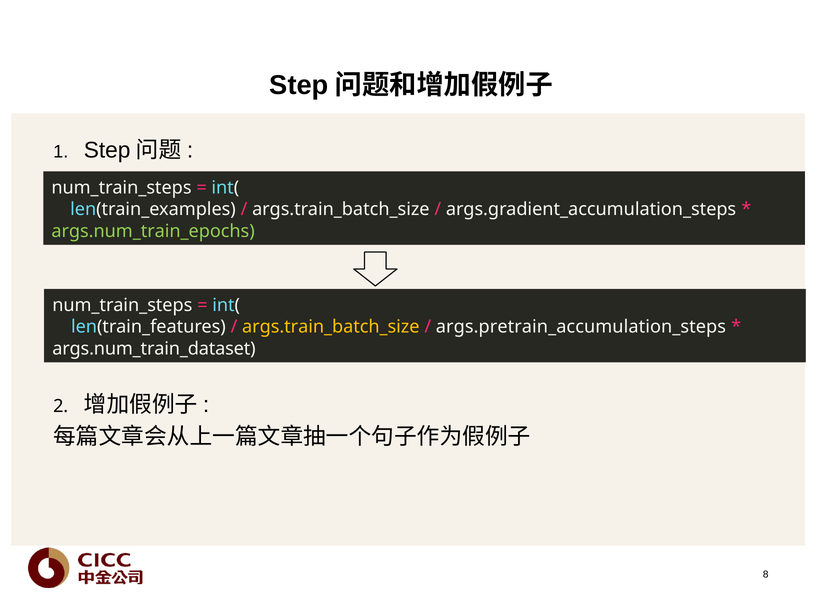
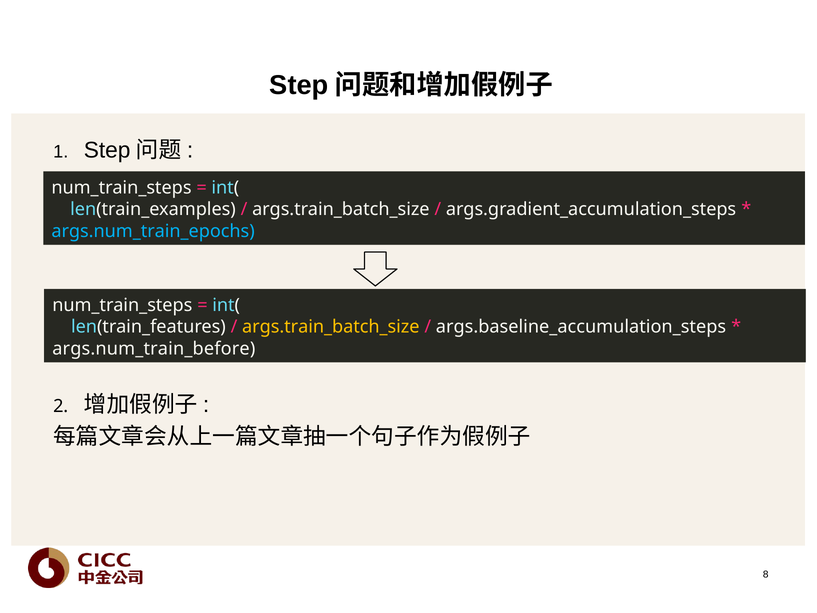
args.num_train_epochs colour: light green -> light blue
args.pretrain_accumulation_steps: args.pretrain_accumulation_steps -> args.baseline_accumulation_steps
args.num_train_dataset: args.num_train_dataset -> args.num_train_before
